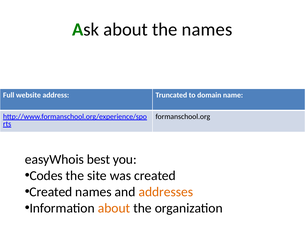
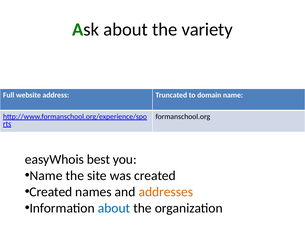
the names: names -> variety
Codes at (46, 176): Codes -> Name
about at (114, 209) colour: orange -> blue
